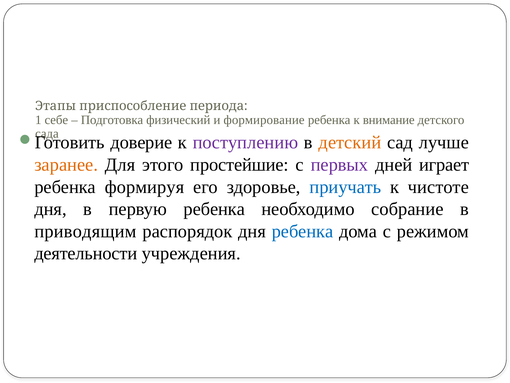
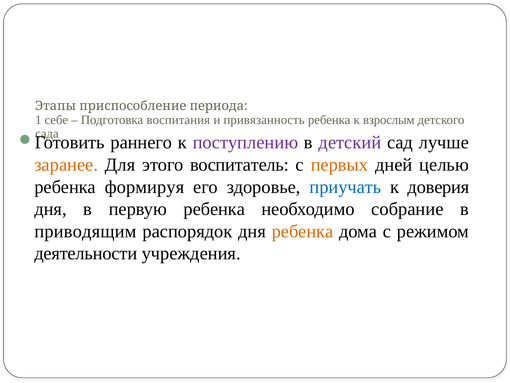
физический: физический -> воспитания
формирование: формирование -> привязанность
внимание: внимание -> взрослым
доверие: доверие -> раннего
детский colour: orange -> purple
простейшие: простейшие -> воспитатель
первых colour: purple -> orange
играет: играет -> целью
чистоте: чистоте -> доверия
ребенка at (303, 231) colour: blue -> orange
